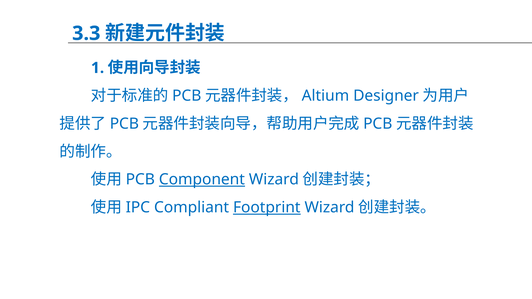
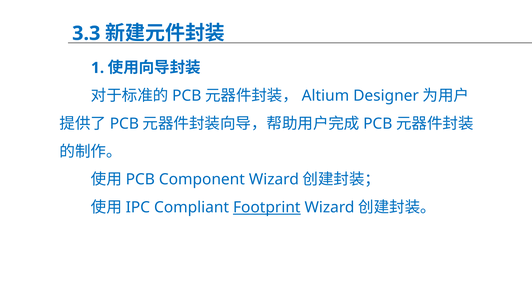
Component underline: present -> none
